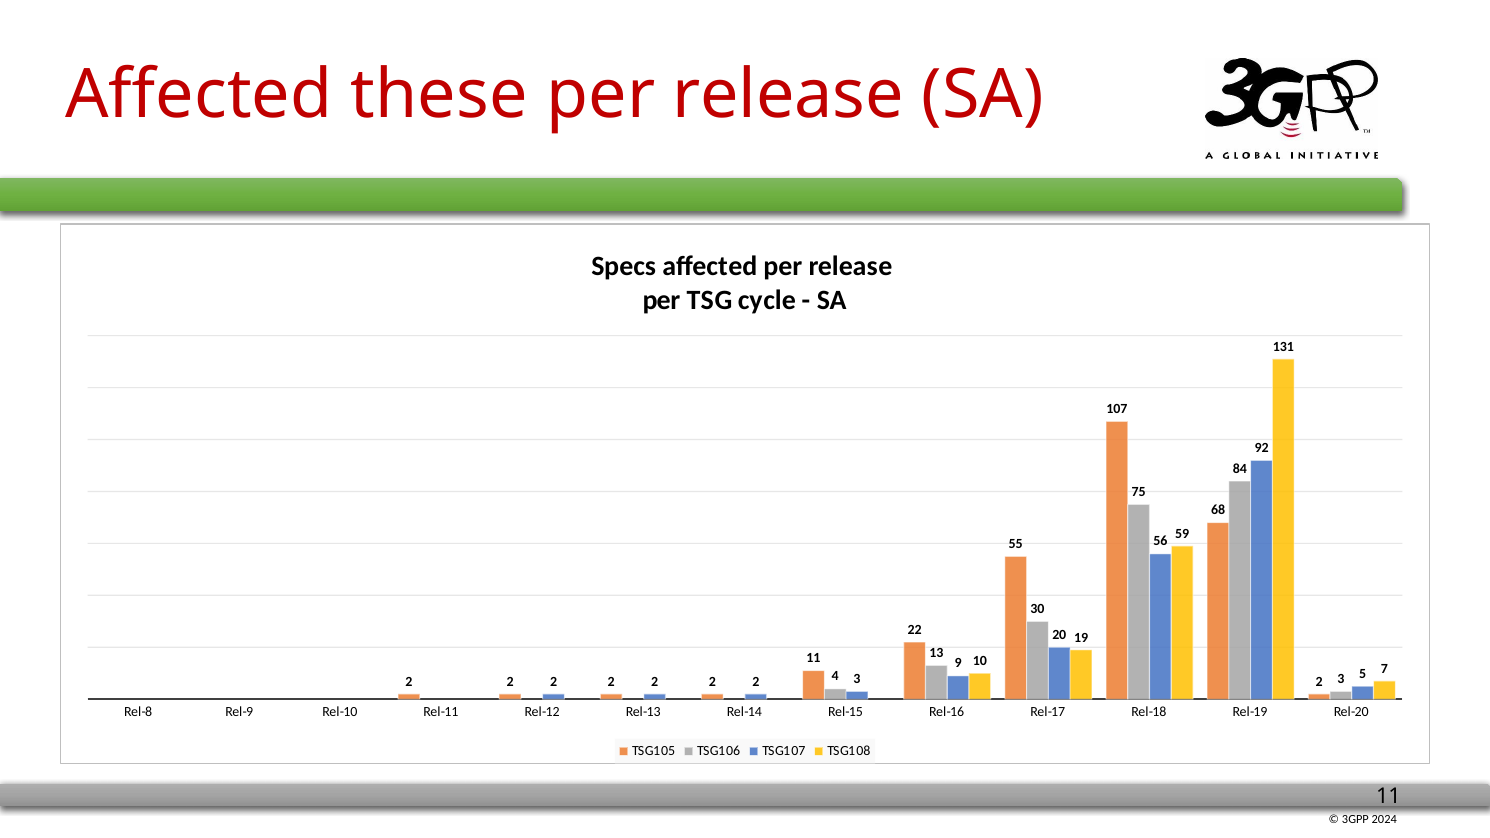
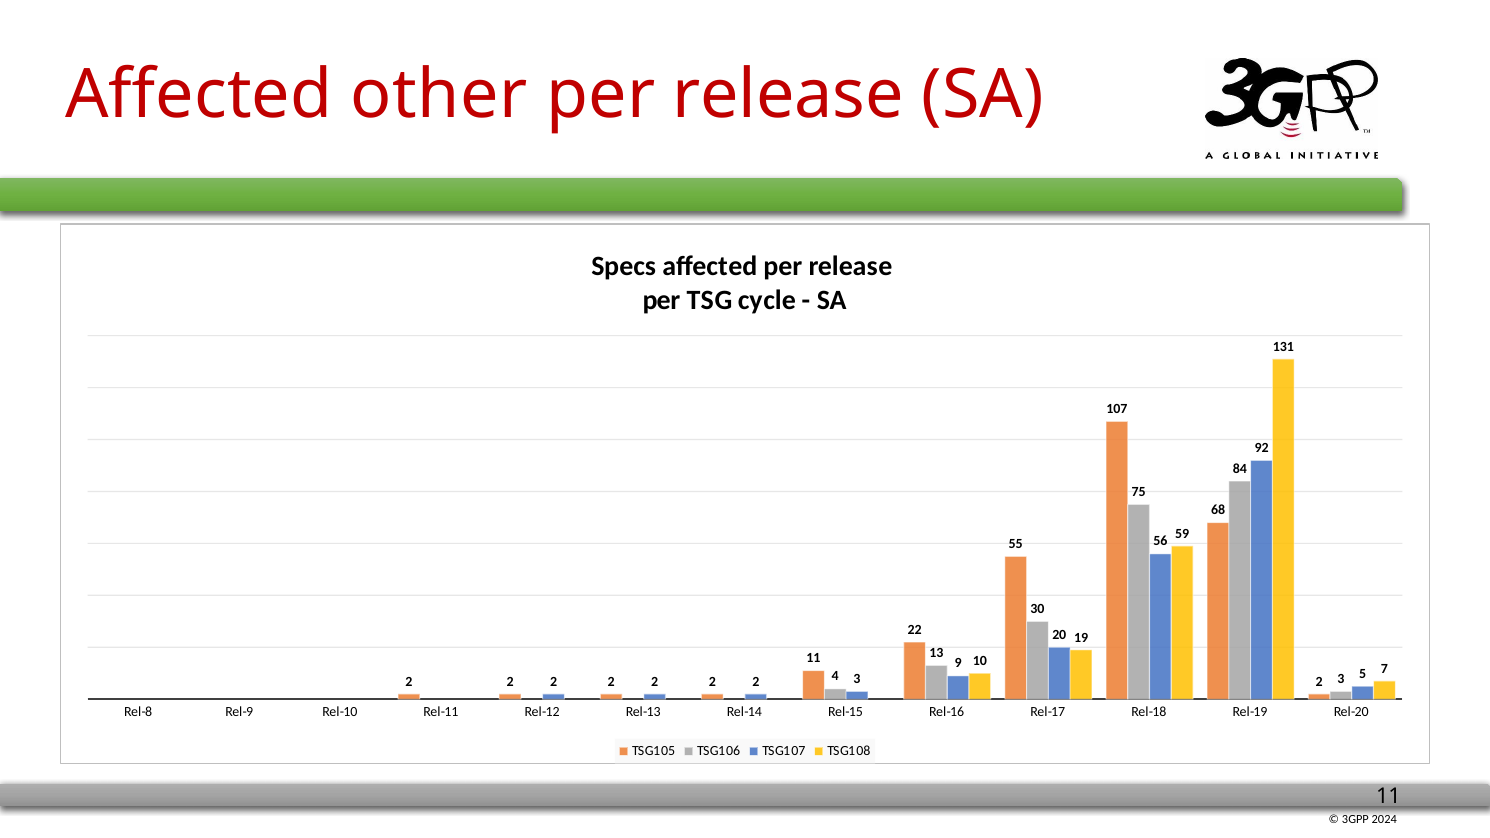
these: these -> other
